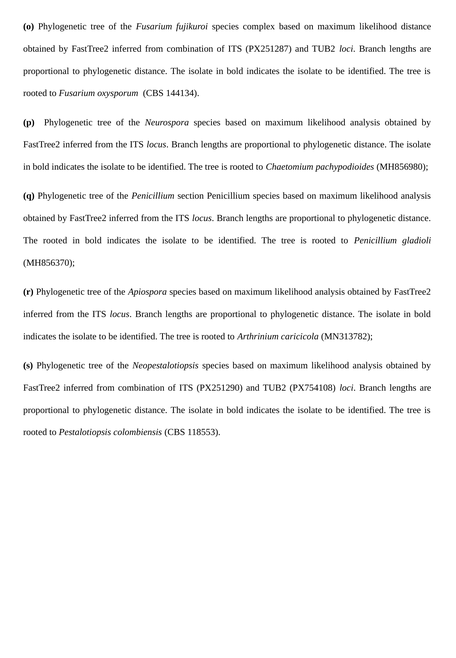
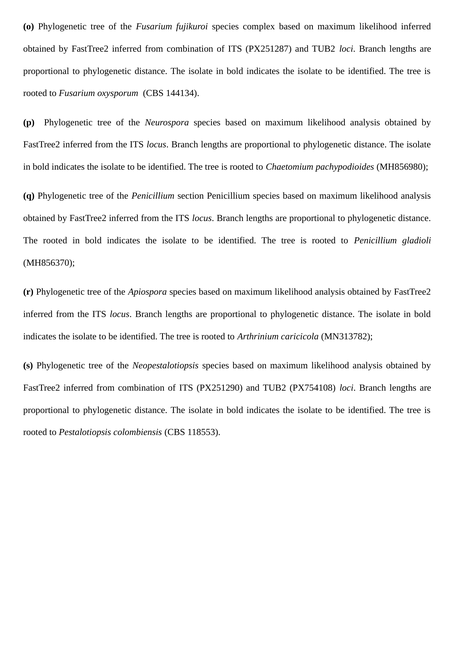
likelihood distance: distance -> inferred
